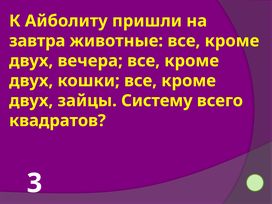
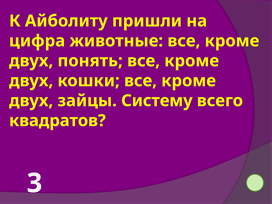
завтра: завтра -> цифра
вечера: вечера -> понять
